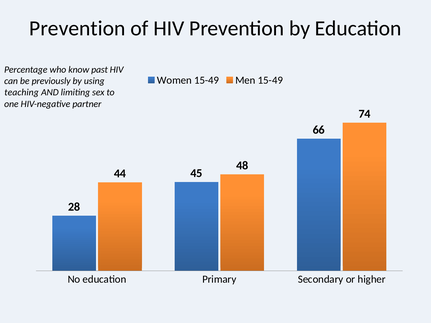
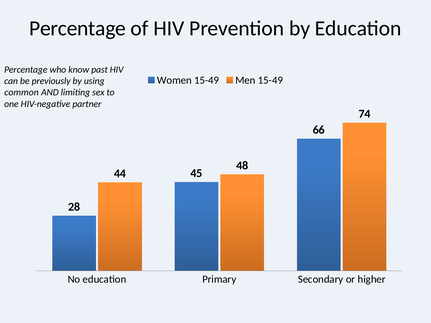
Prevention at (77, 28): Prevention -> Percentage
teaching: teaching -> common
